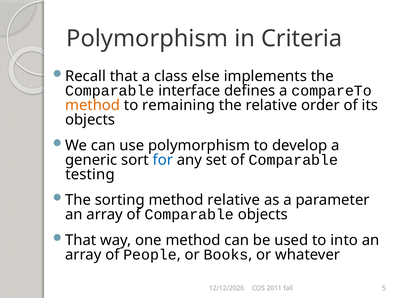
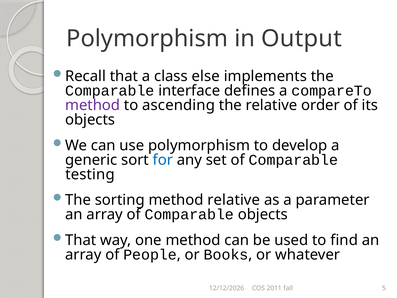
Criteria: Criteria -> Output
method at (93, 105) colour: orange -> purple
remaining: remaining -> ascending
into: into -> find
